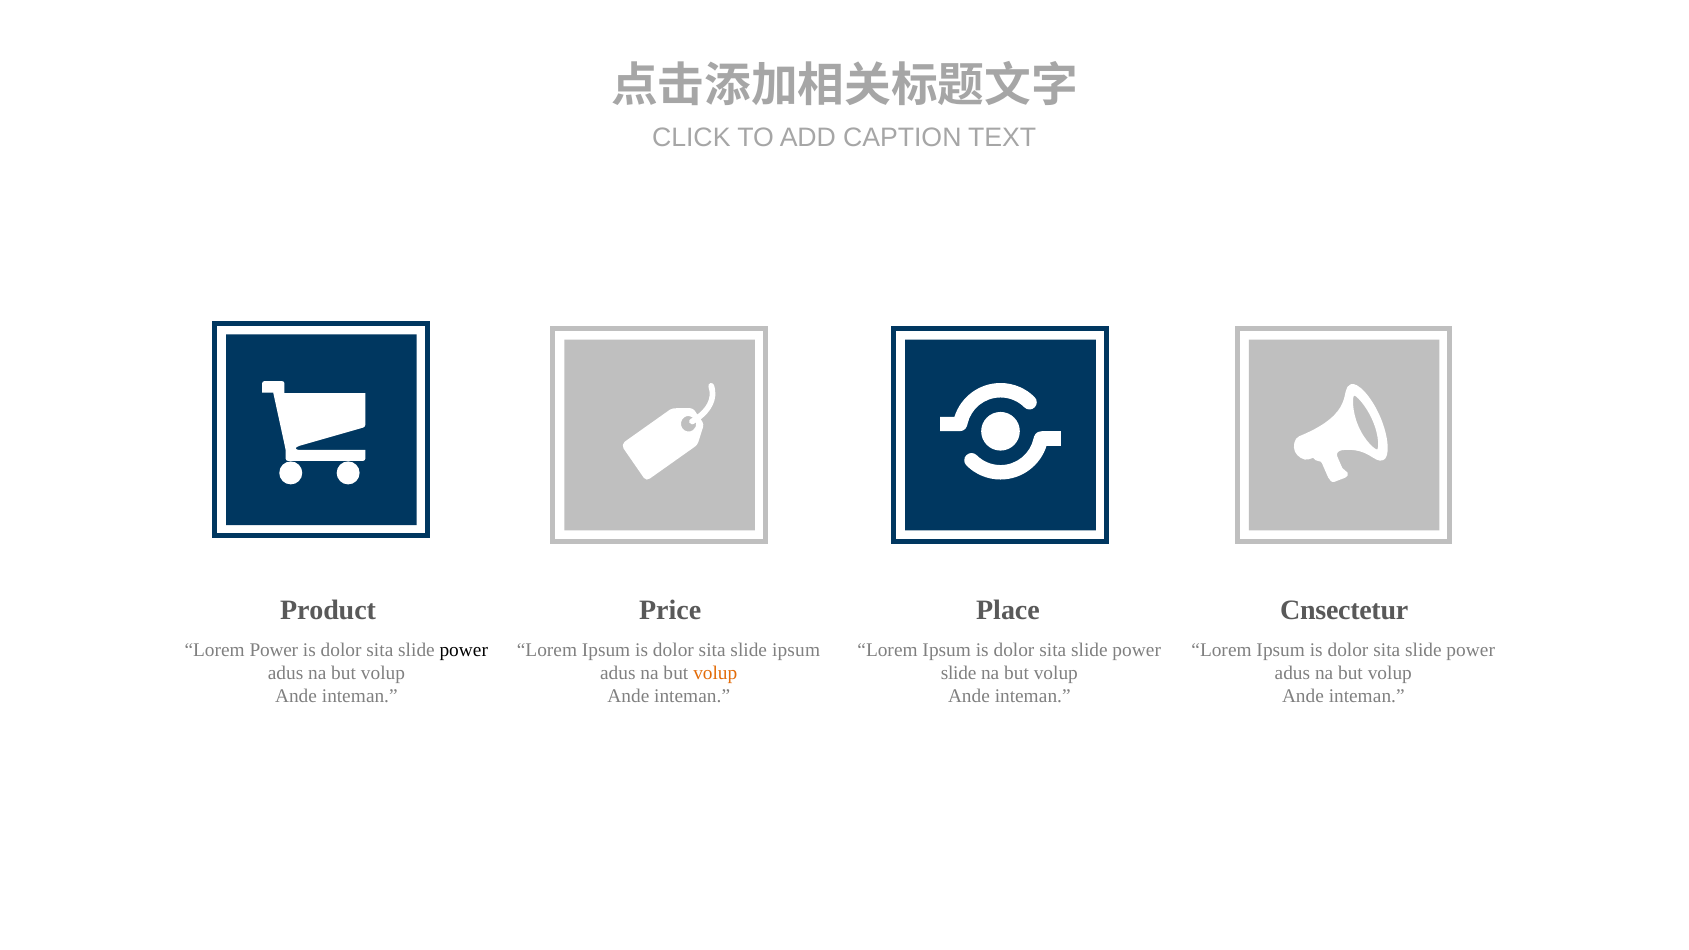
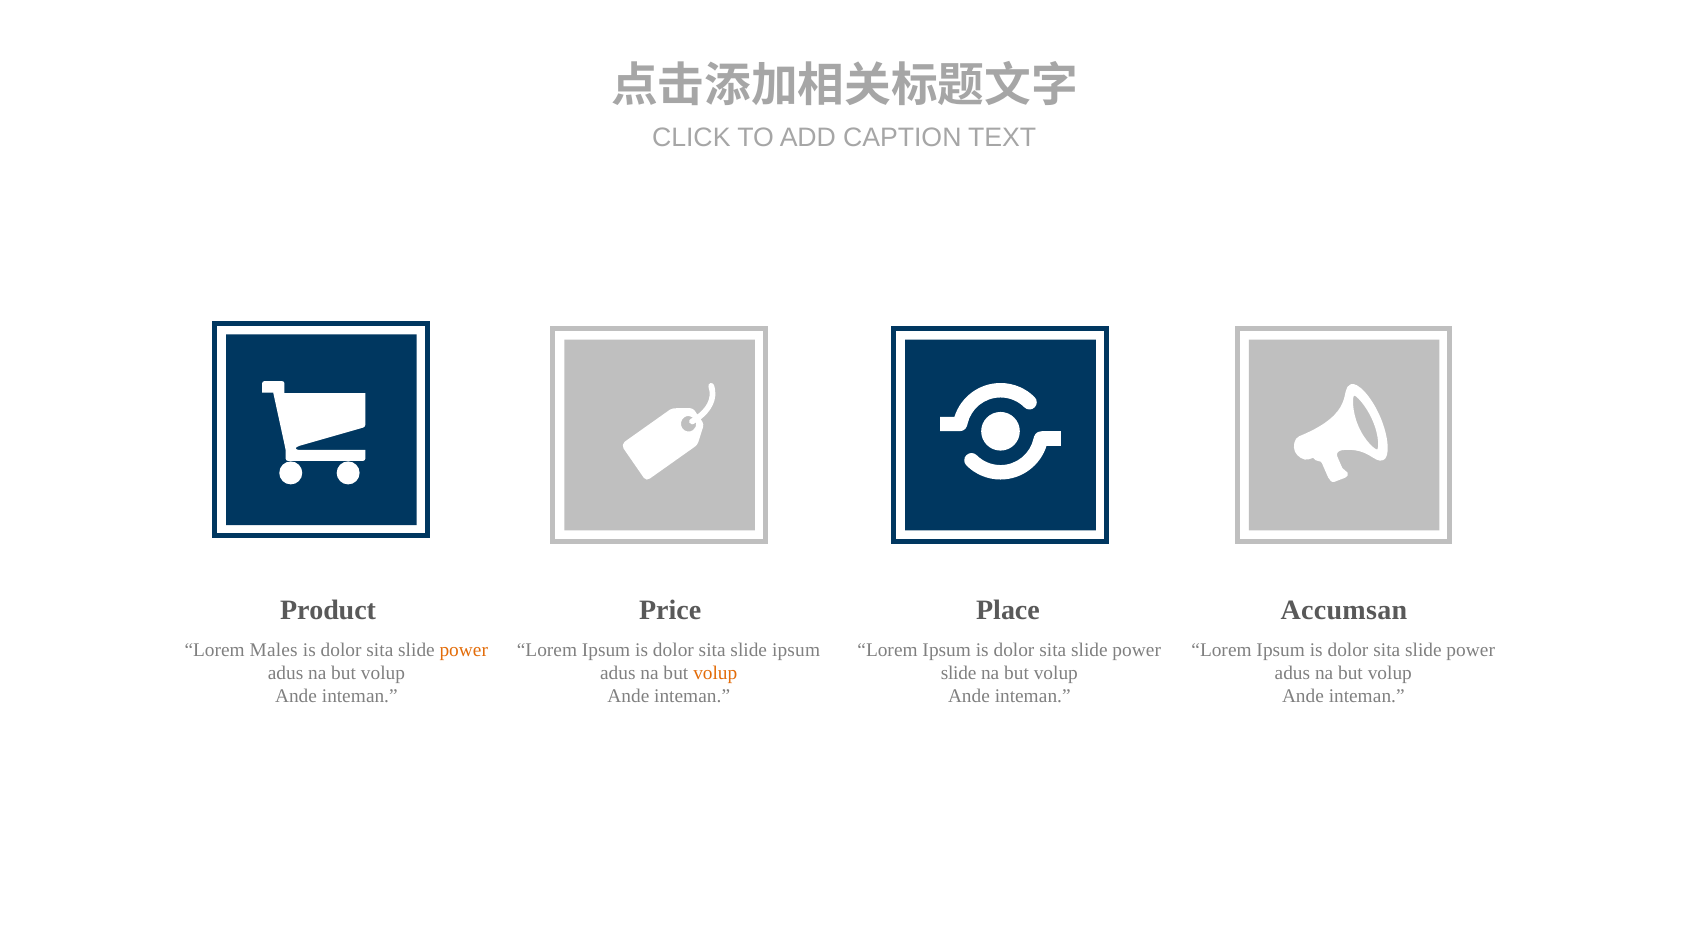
Cnsectetur: Cnsectetur -> Accumsan
Lorem Power: Power -> Males
power at (464, 650) colour: black -> orange
